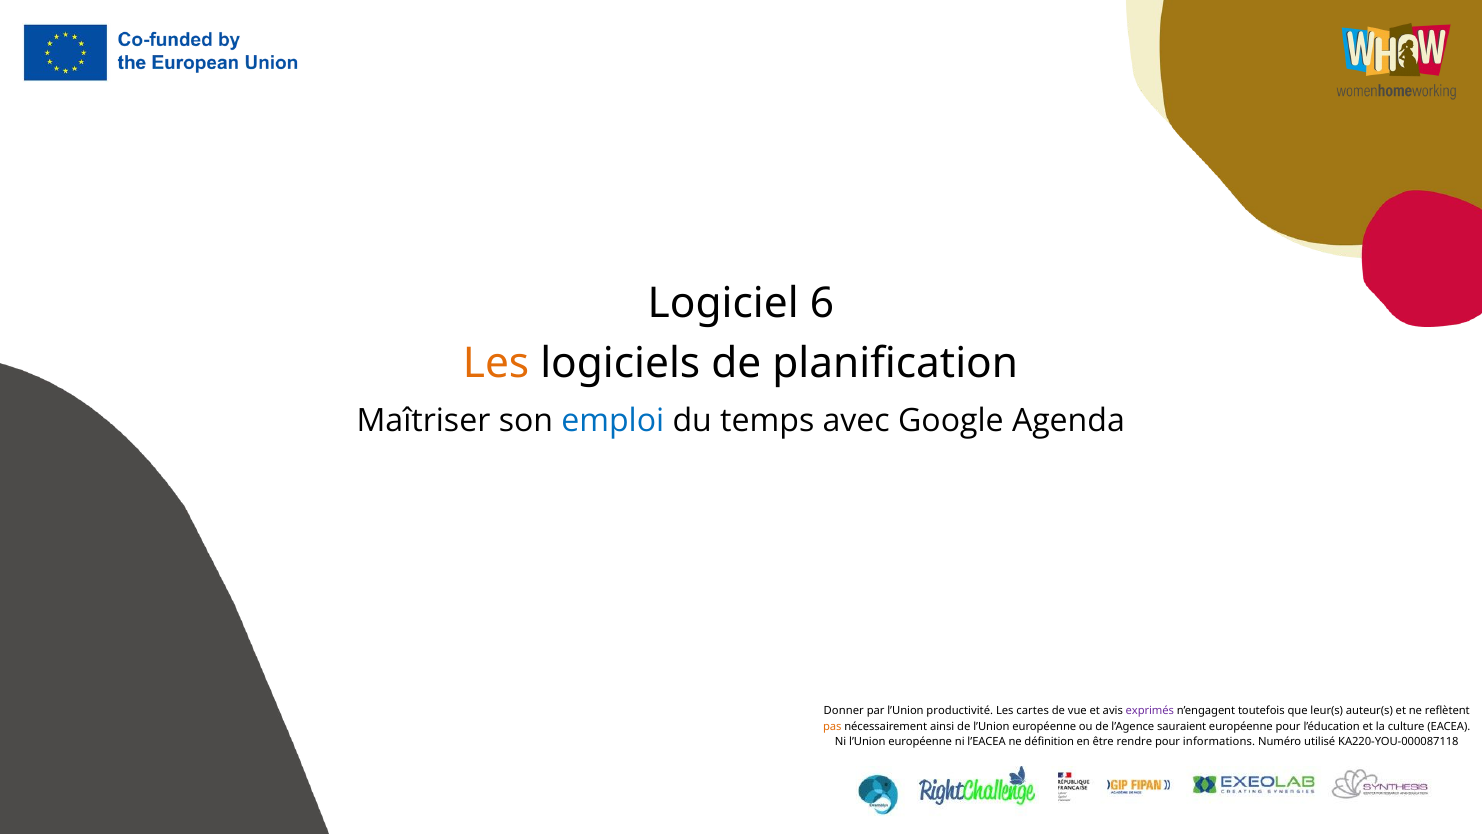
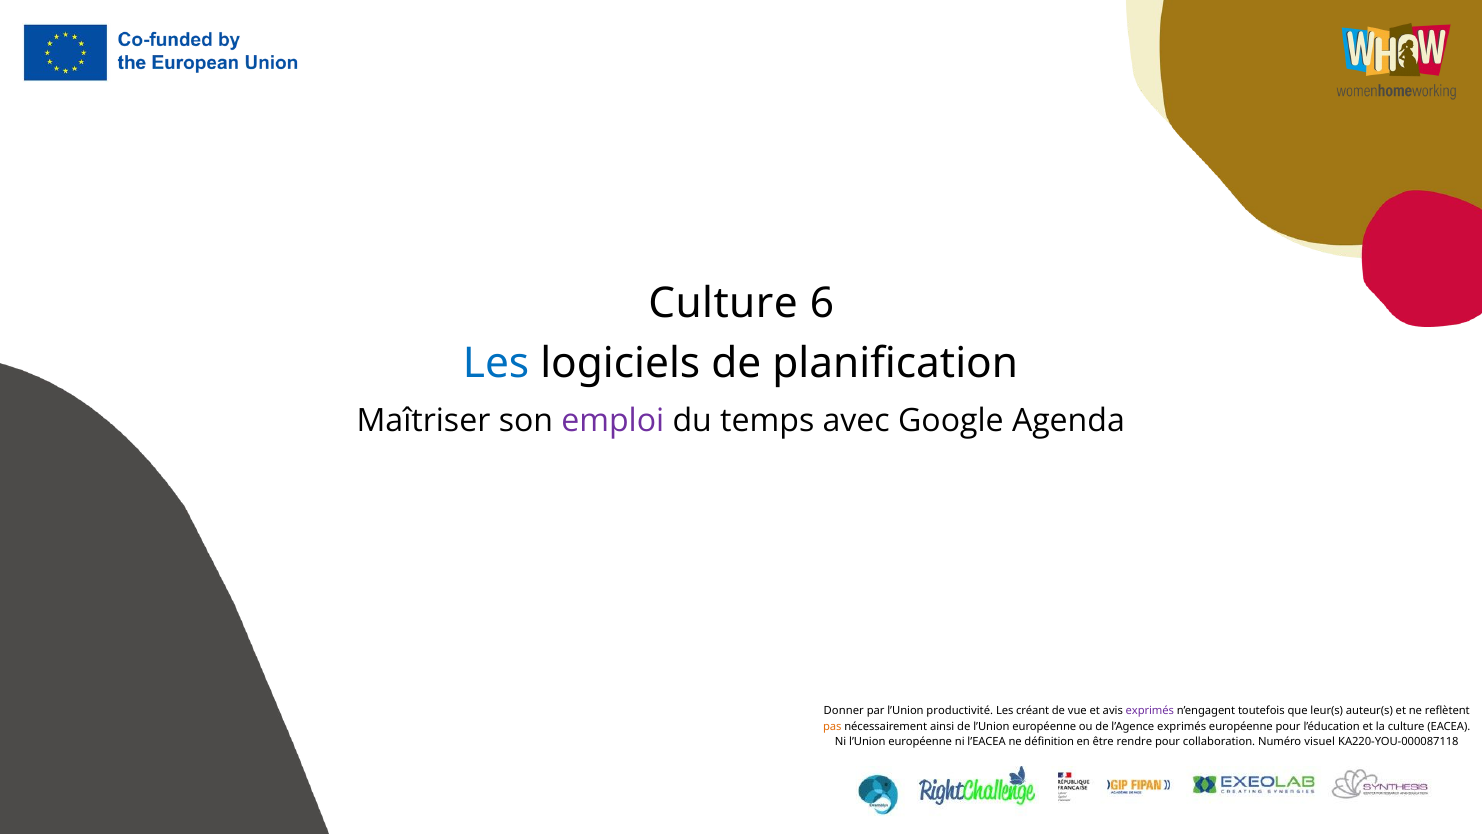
Logiciel at (723, 304): Logiciel -> Culture
Les at (496, 363) colour: orange -> blue
emploi colour: blue -> purple
cartes: cartes -> créant
l’Agence sauraient: sauraient -> exprimés
informations: informations -> collaboration
utilisé: utilisé -> visuel
